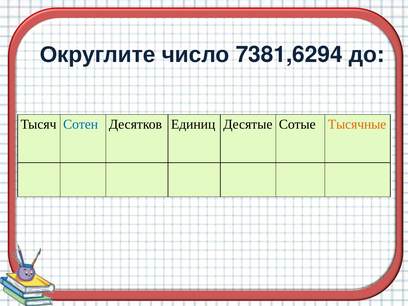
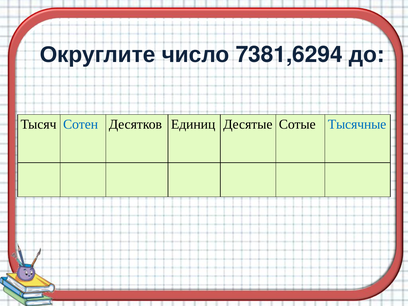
Тысячные colour: orange -> blue
